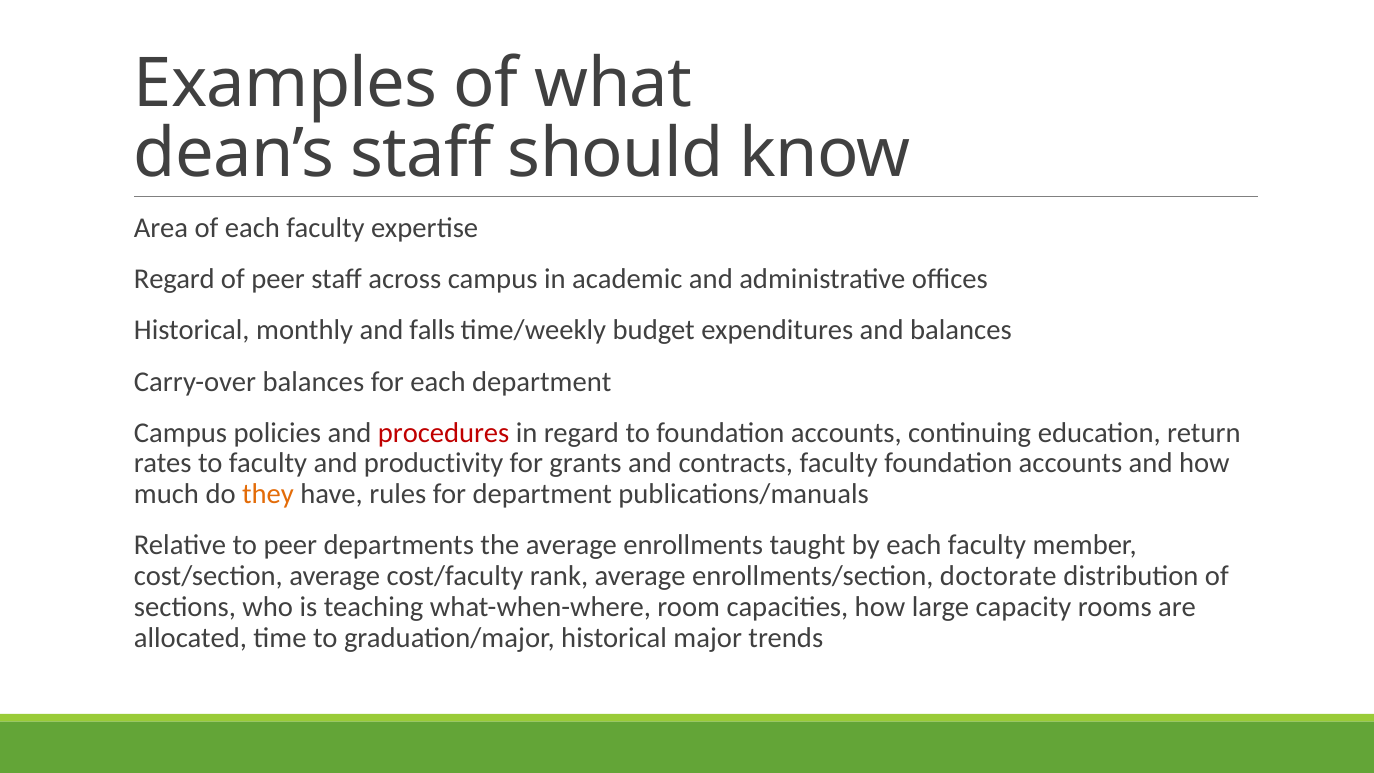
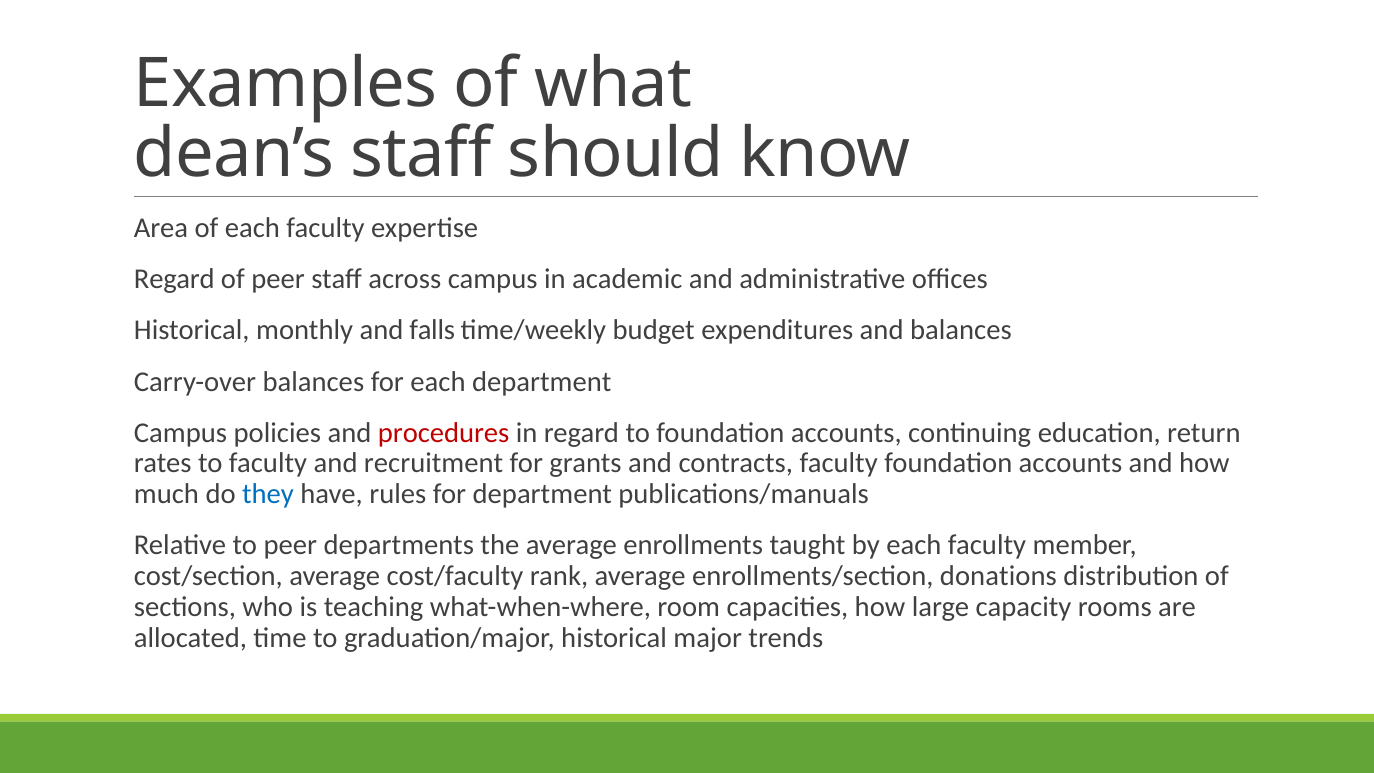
productivity: productivity -> recruitment
they colour: orange -> blue
doctorate: doctorate -> donations
